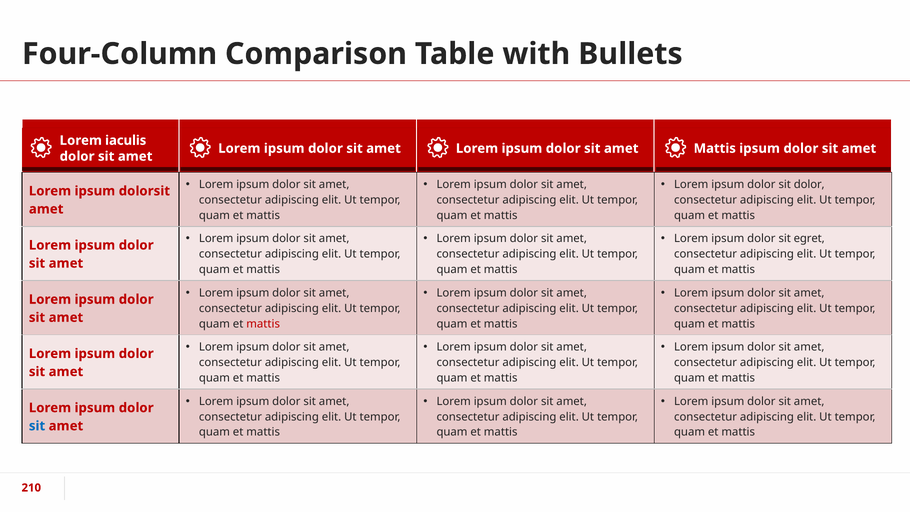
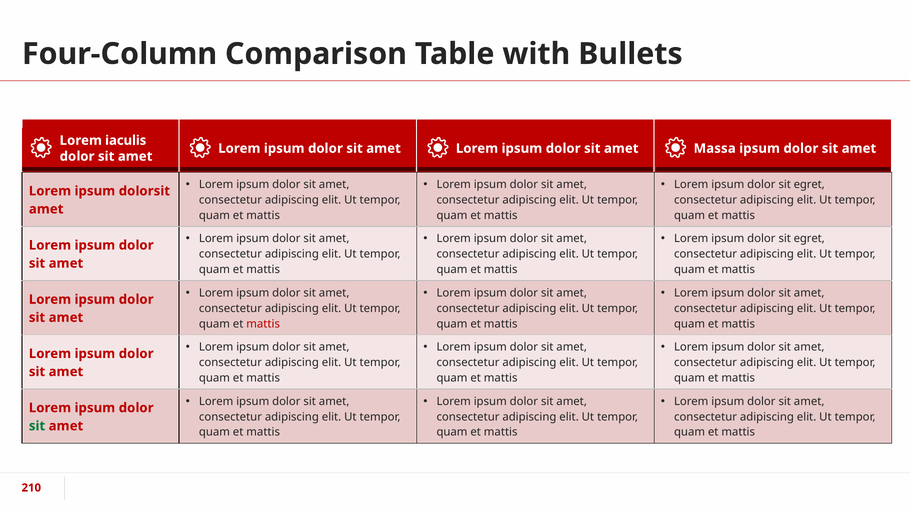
amet Mattis: Mattis -> Massa
dolor at (809, 184): dolor -> egret
sit at (37, 426) colour: blue -> green
